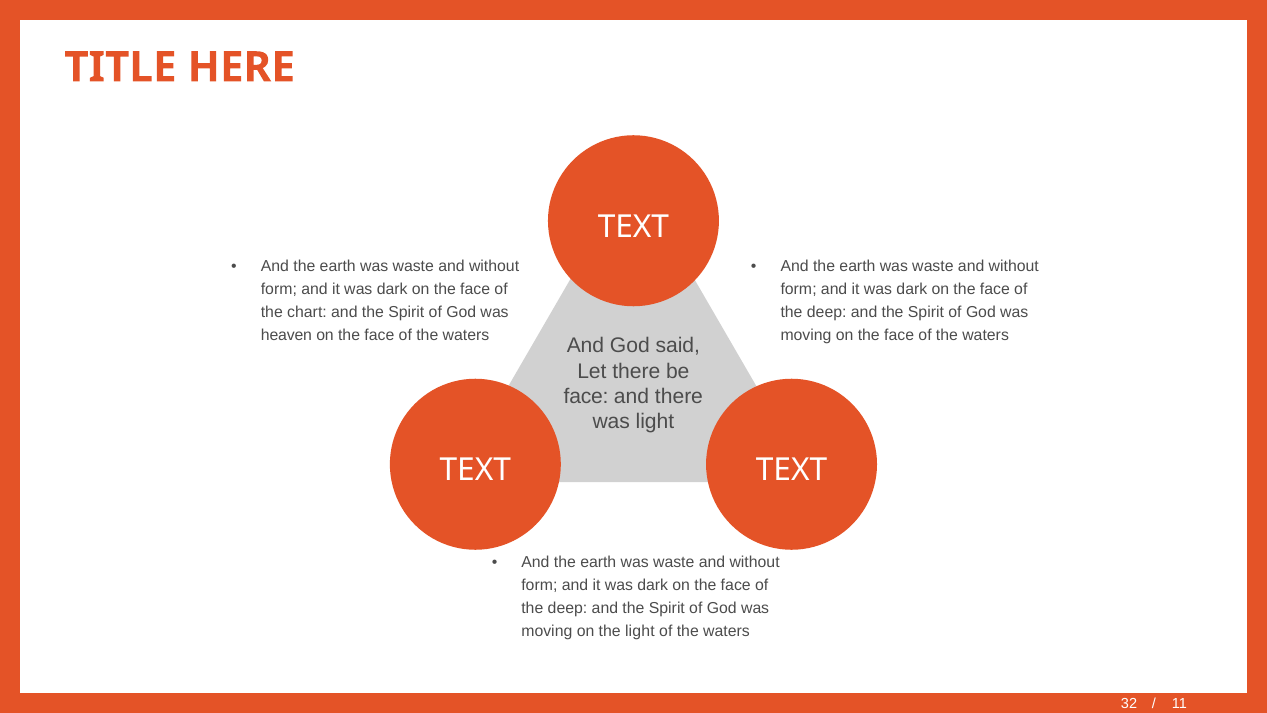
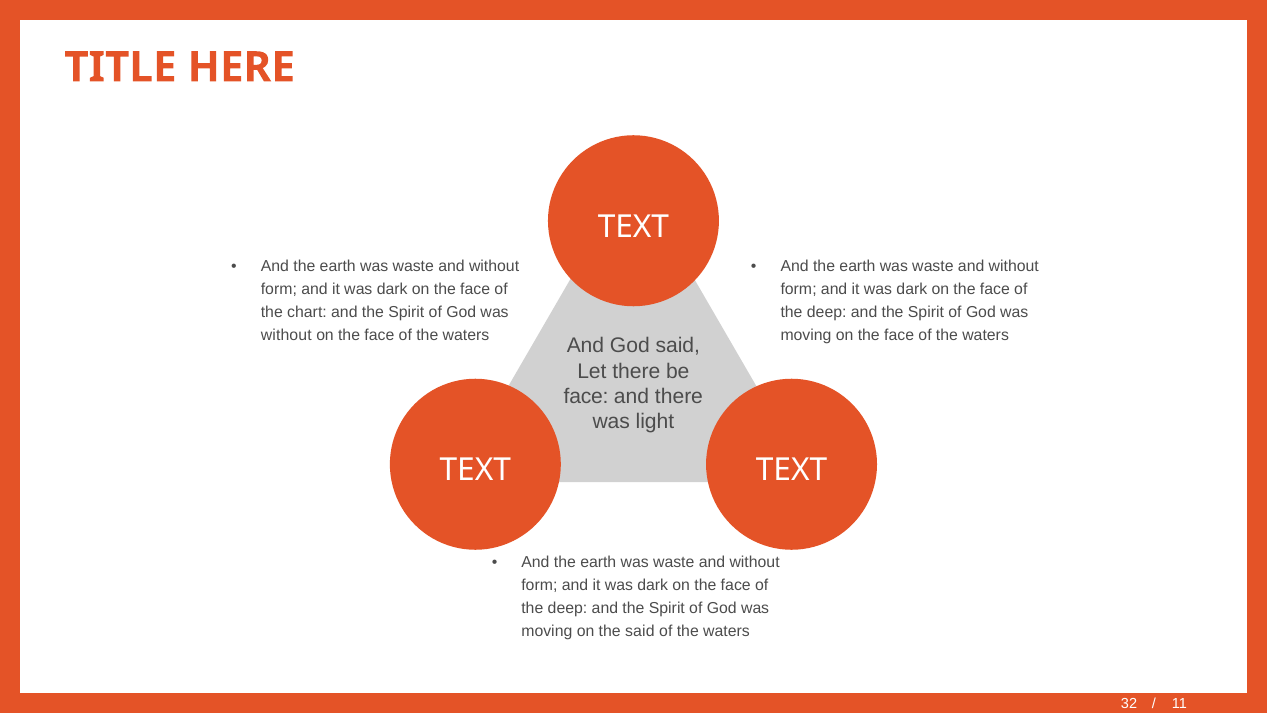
heaven at (286, 335): heaven -> without
the light: light -> said
